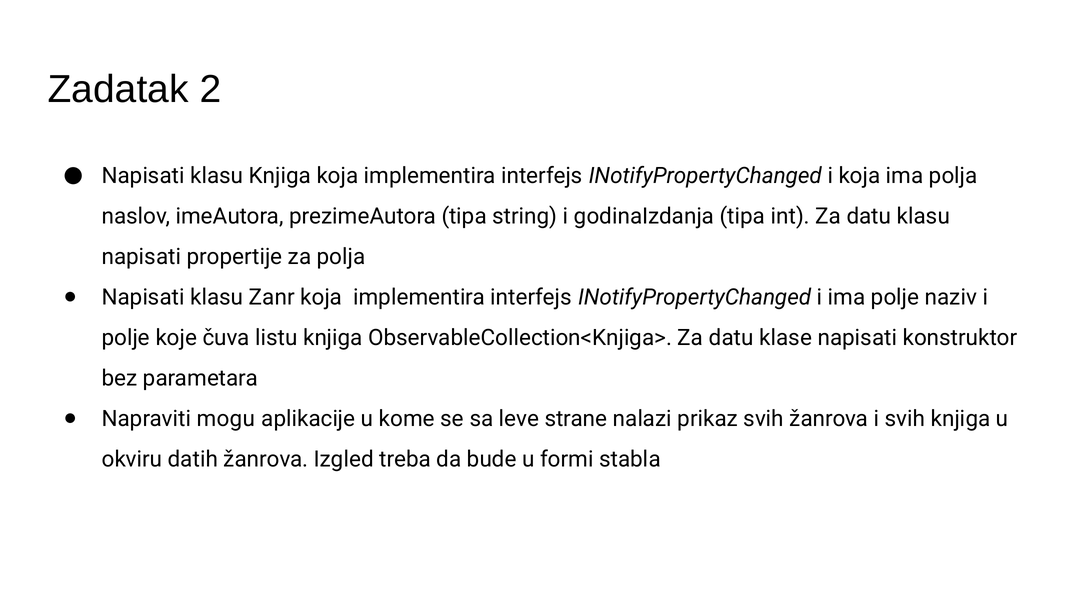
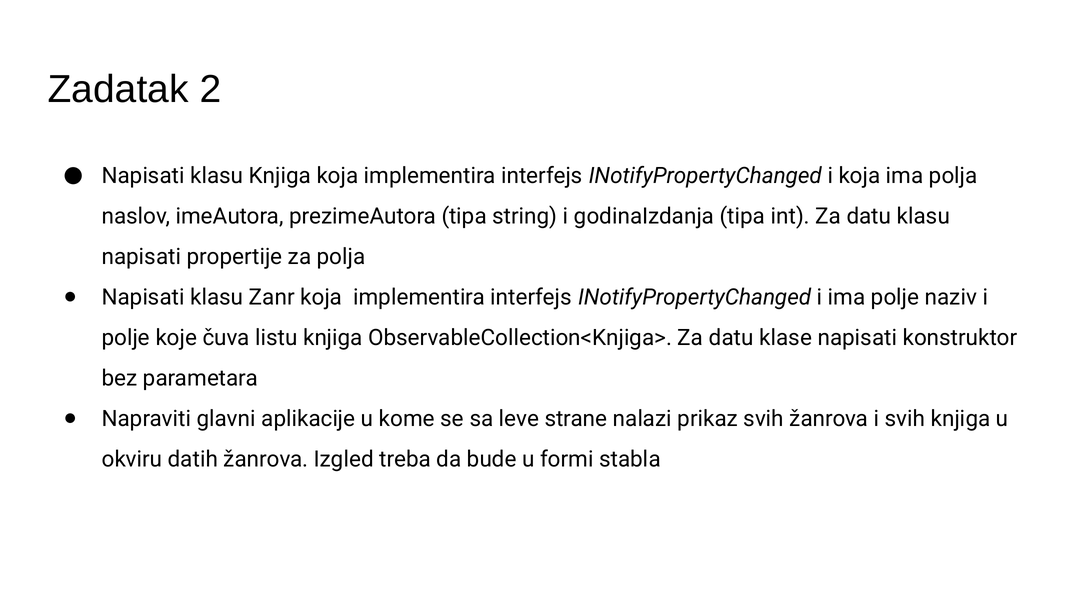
mogu: mogu -> glavni
